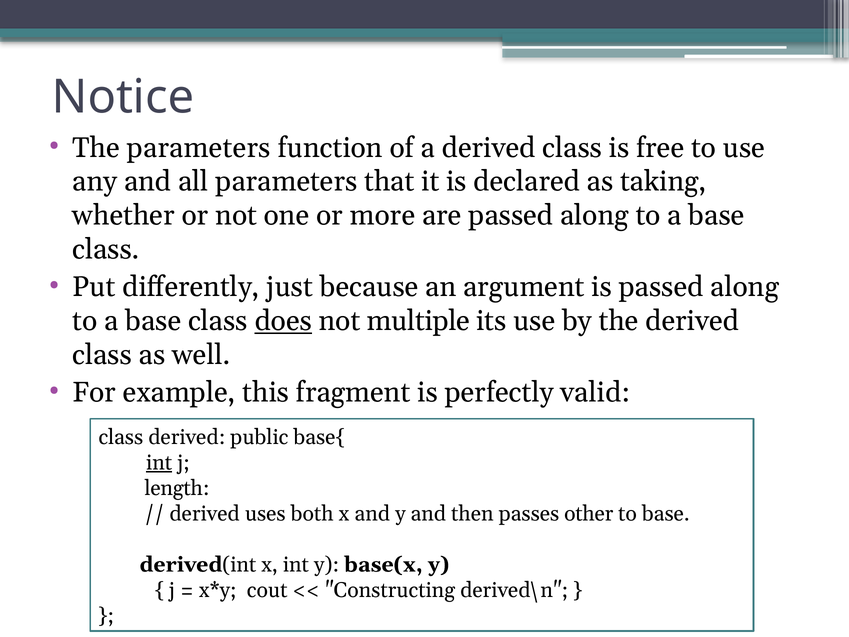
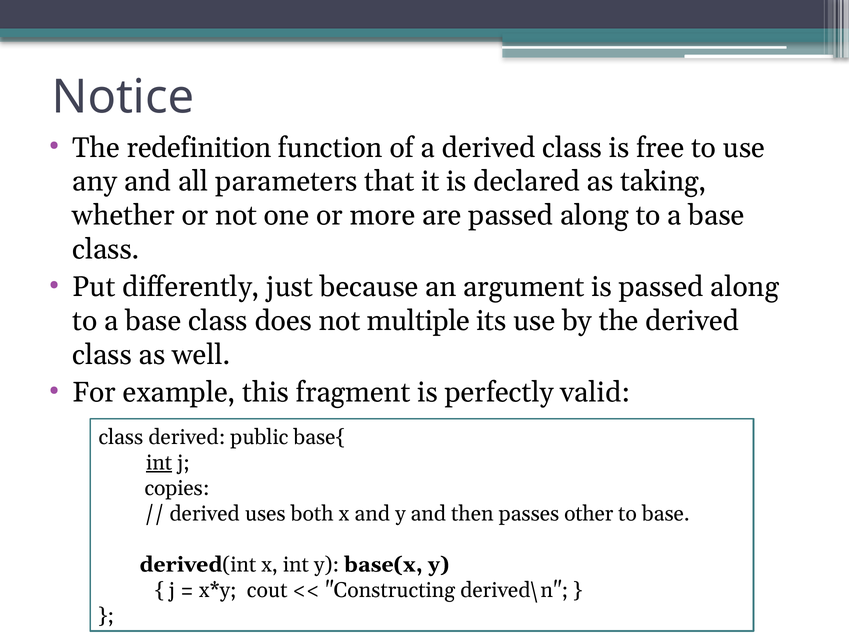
The parameters: parameters -> redefinition
does underline: present -> none
length: length -> copies
